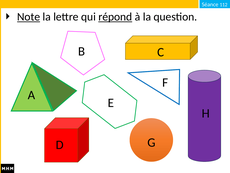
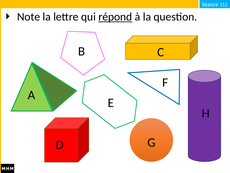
Note underline: present -> none
